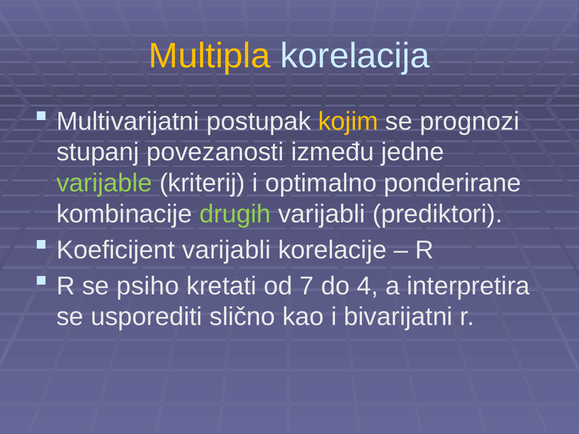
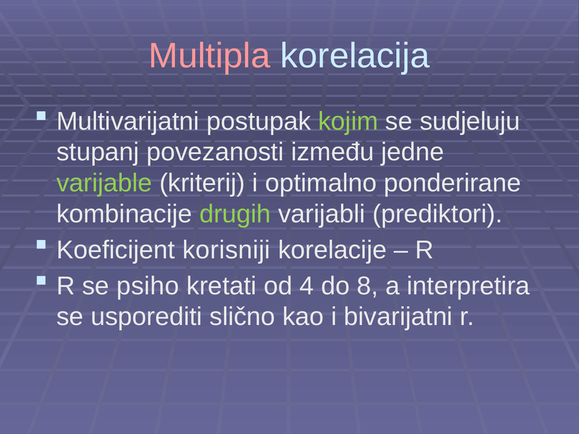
Multipla colour: yellow -> pink
kojim colour: yellow -> light green
prognozi: prognozi -> sudjeluju
Koeficijent varijabli: varijabli -> korisniji
7: 7 -> 4
4: 4 -> 8
